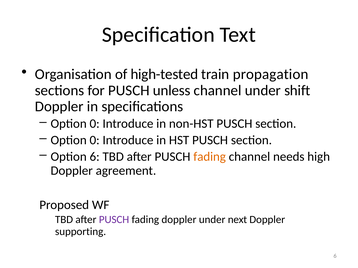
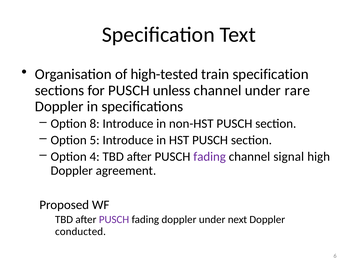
train propagation: propagation -> specification
shift: shift -> rare
0 at (95, 124): 0 -> 8
0 at (95, 140): 0 -> 5
Option 6: 6 -> 4
fading at (210, 157) colour: orange -> purple
needs: needs -> signal
supporting: supporting -> conducted
